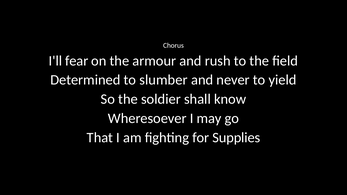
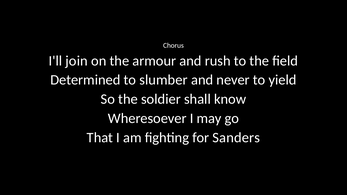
fear: fear -> join
Supplies: Supplies -> Sanders
